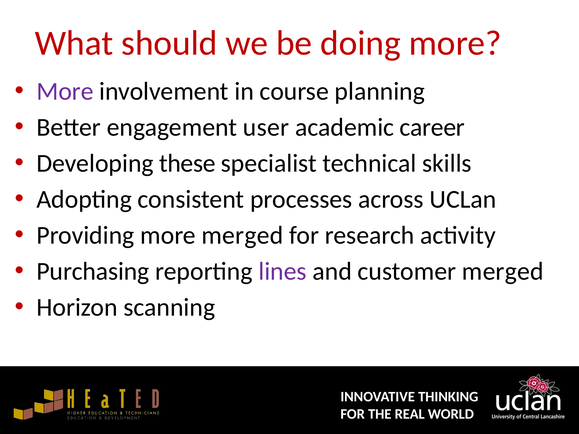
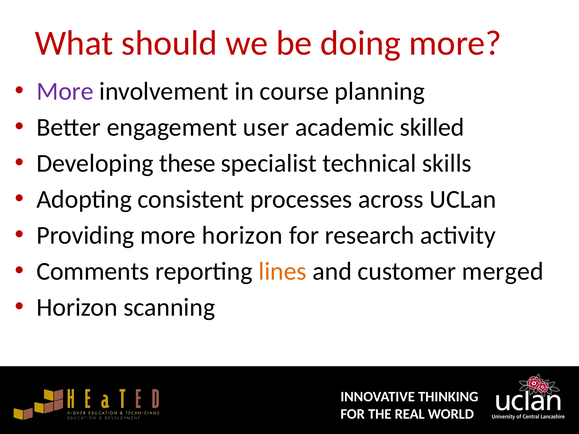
career: career -> skilled
more merged: merged -> horizon
Purchasing: Purchasing -> Comments
lines colour: purple -> orange
